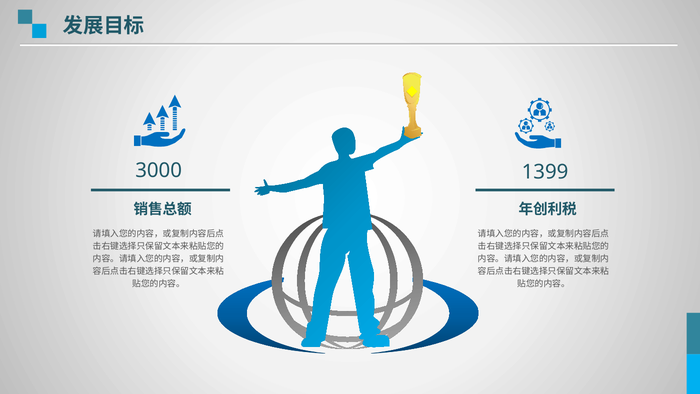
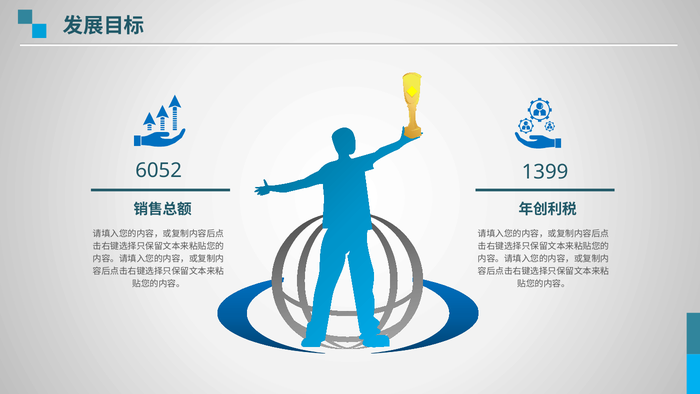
3000: 3000 -> 6052
